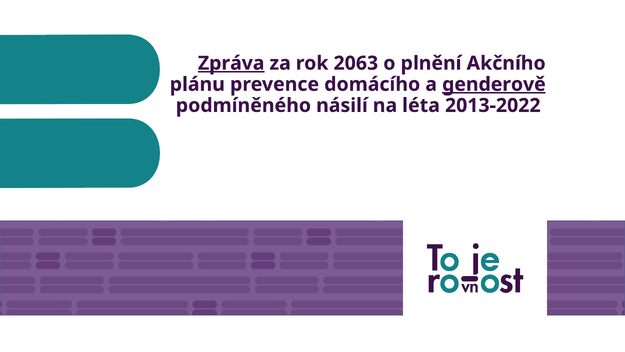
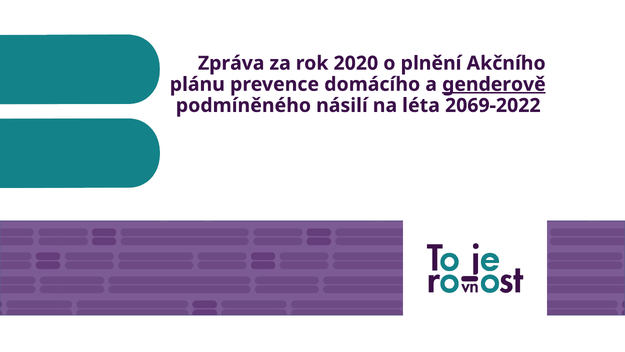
Zpráva underline: present -> none
2063: 2063 -> 2020
2013-2022: 2013-2022 -> 2069-2022
